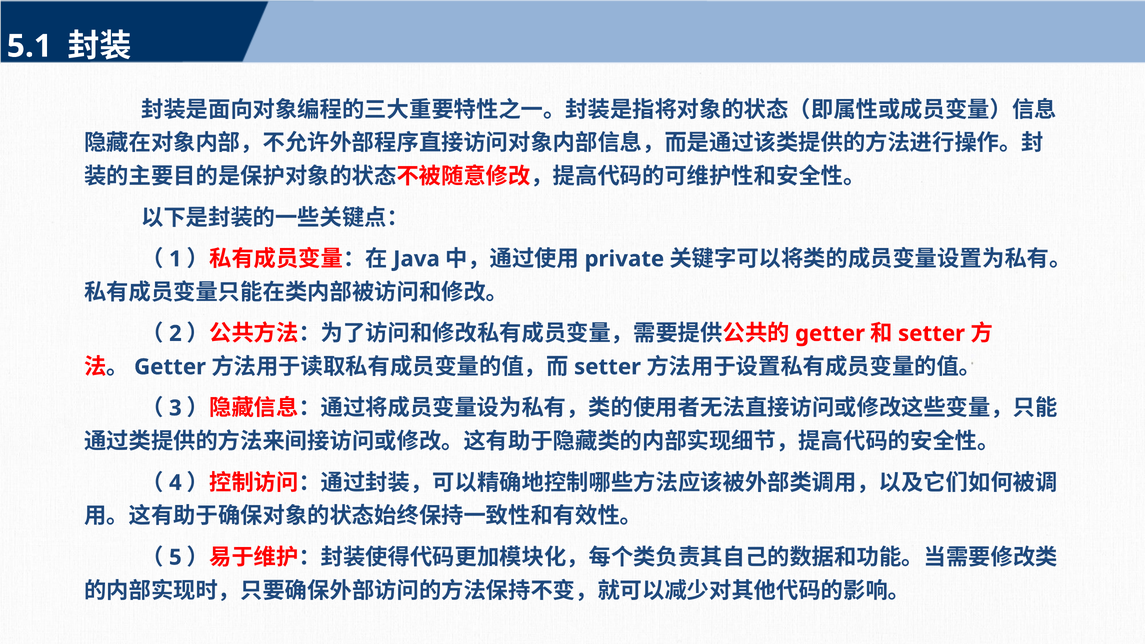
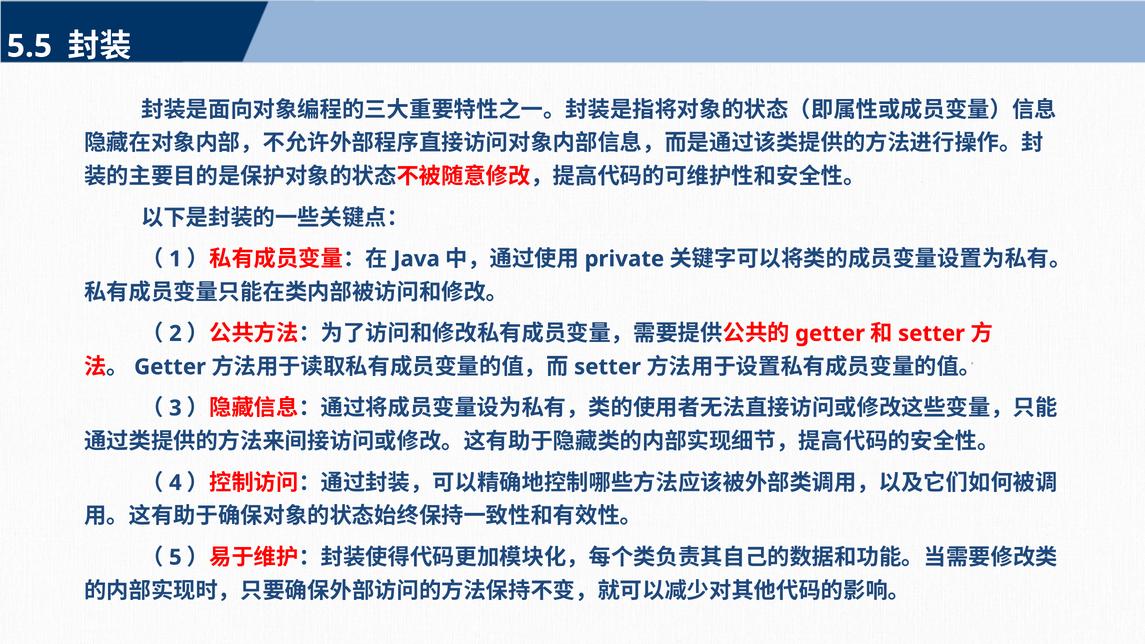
5.1: 5.1 -> 5.5
